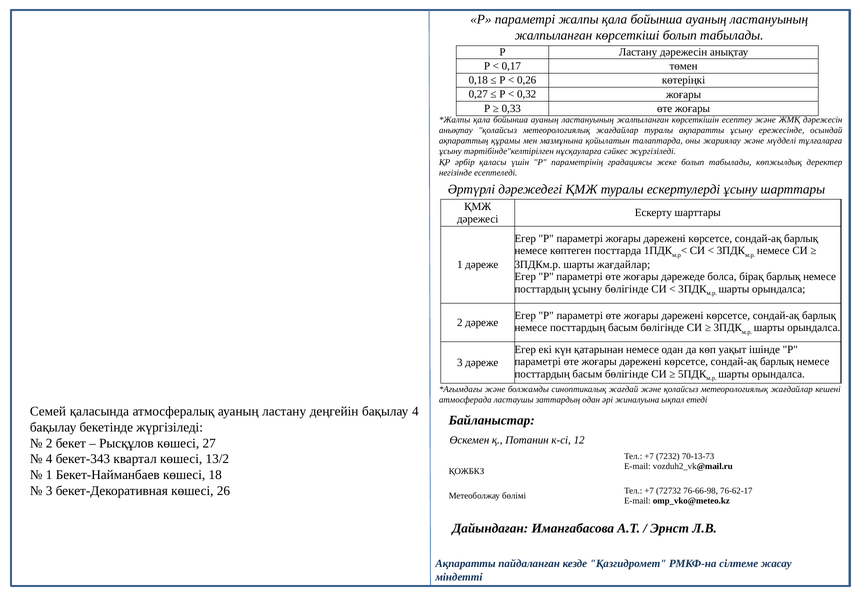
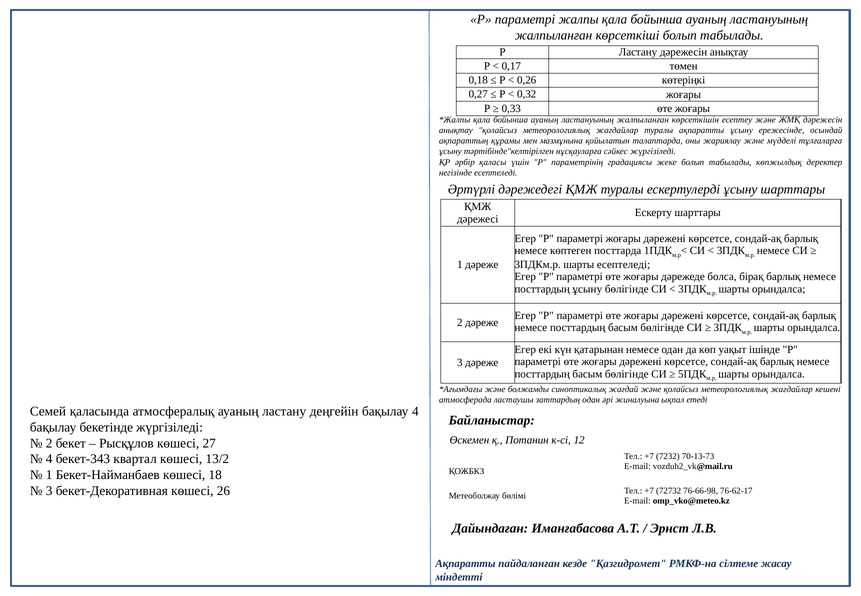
шарты жағдайлар: жағдайлар -> есептеледі
